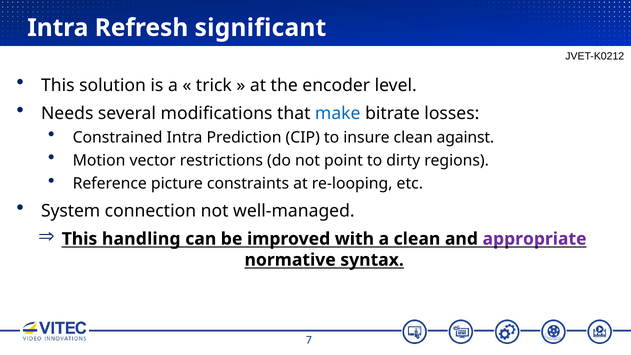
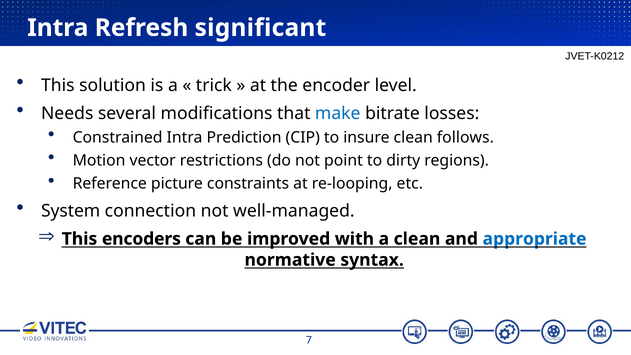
against: against -> follows
handling: handling -> encoders
appropriate colour: purple -> blue
